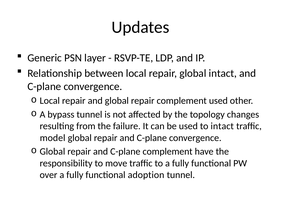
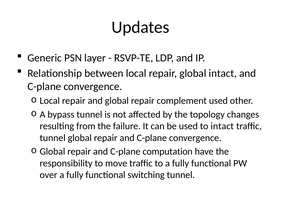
model at (53, 138): model -> tunnel
C-plane complement: complement -> computation
adoption: adoption -> switching
